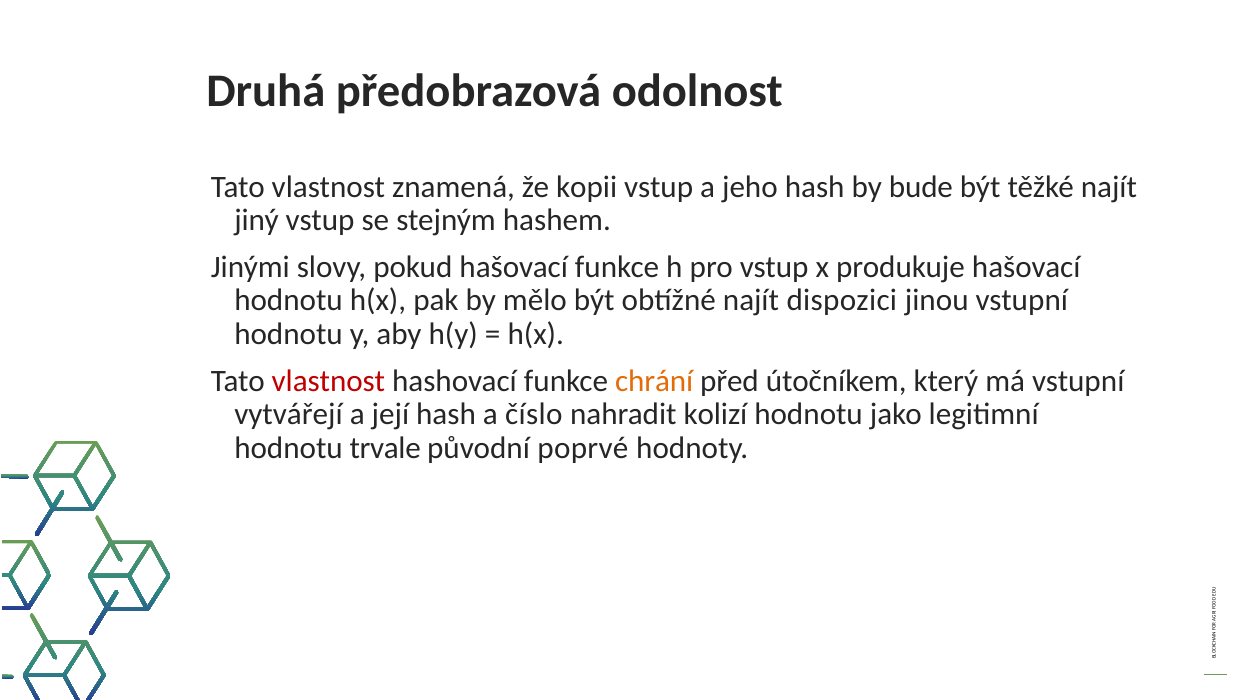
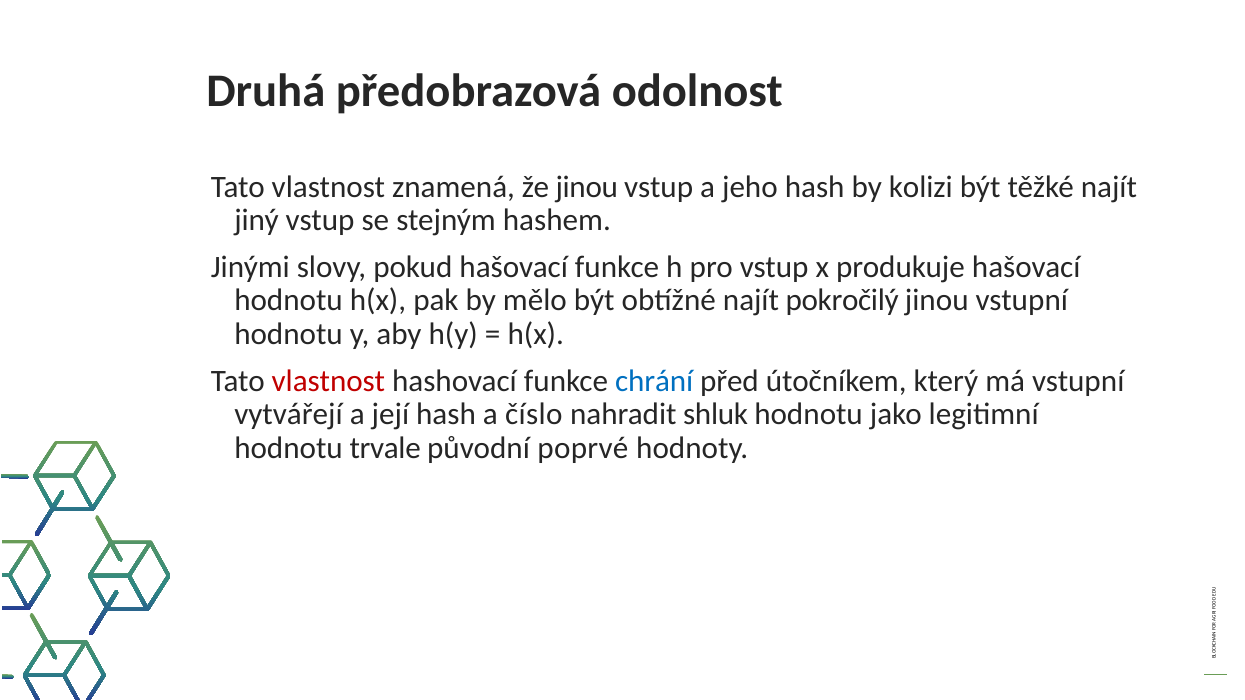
že kopii: kopii -> jinou
bude: bude -> kolizi
dispozici: dispozici -> pokročilý
chrání colour: orange -> blue
kolizí: kolizí -> shluk
